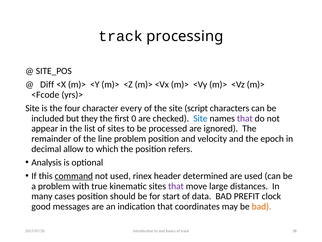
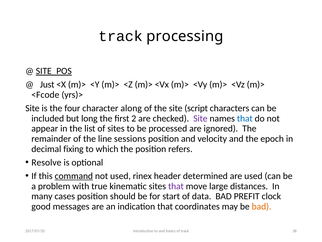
SITE_POS underline: none -> present
Diff: Diff -> Just
every: every -> along
they: they -> long
0: 0 -> 2
Site at (200, 118) colour: blue -> purple
that at (245, 118) colour: purple -> blue
line problem: problem -> sessions
allow: allow -> fixing
Analysis: Analysis -> Resolve
